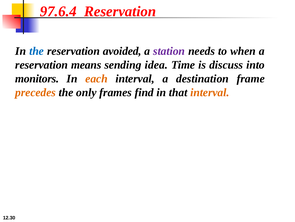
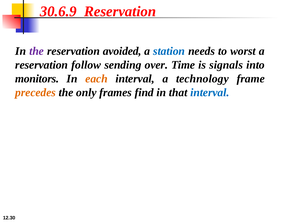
97.6.4: 97.6.4 -> 30.6.9
the at (37, 51) colour: blue -> purple
station colour: purple -> blue
when: when -> worst
means: means -> follow
idea: idea -> over
discuss: discuss -> signals
destination: destination -> technology
interval at (210, 92) colour: orange -> blue
